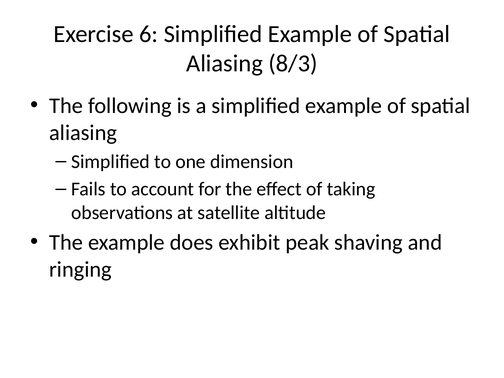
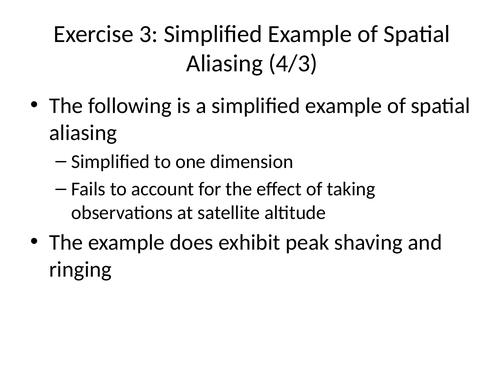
6: 6 -> 3
8/3: 8/3 -> 4/3
